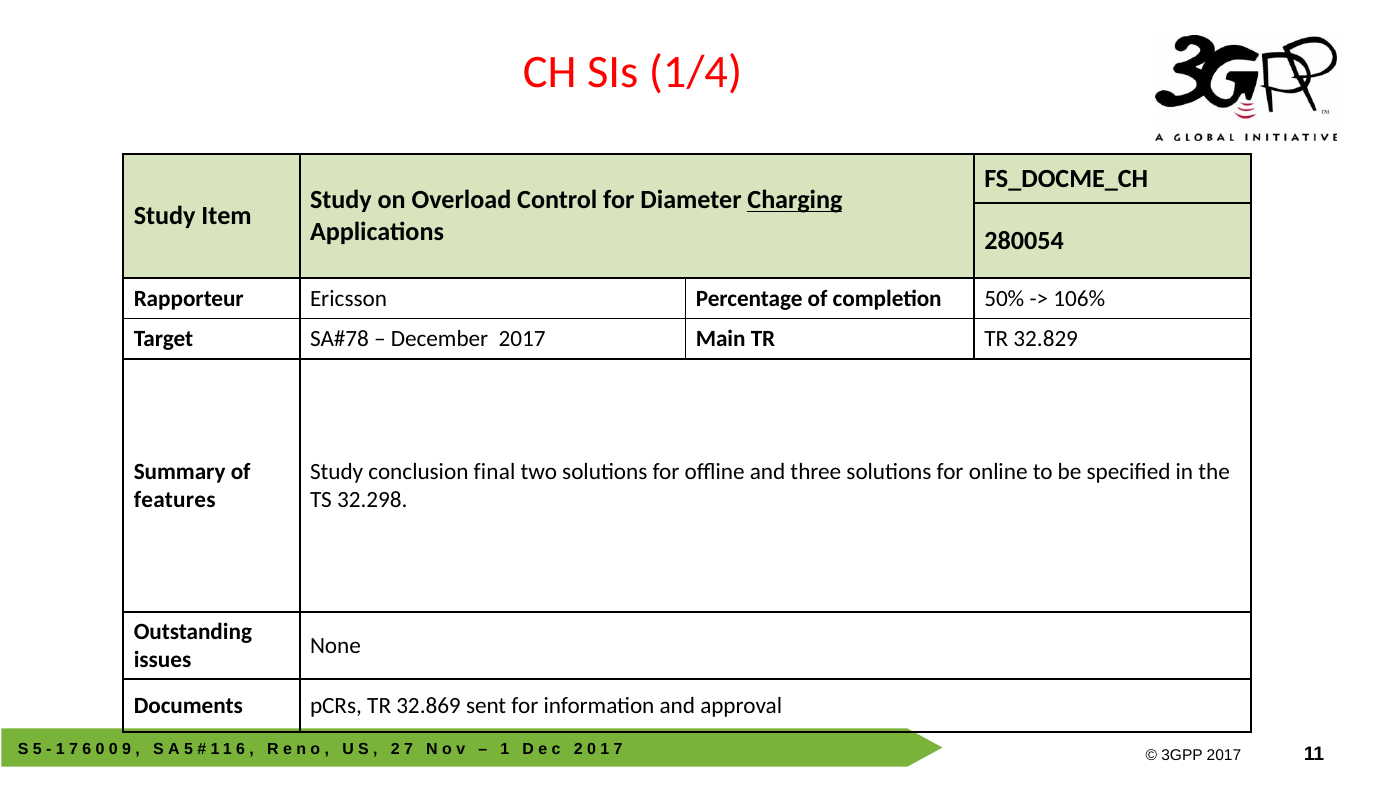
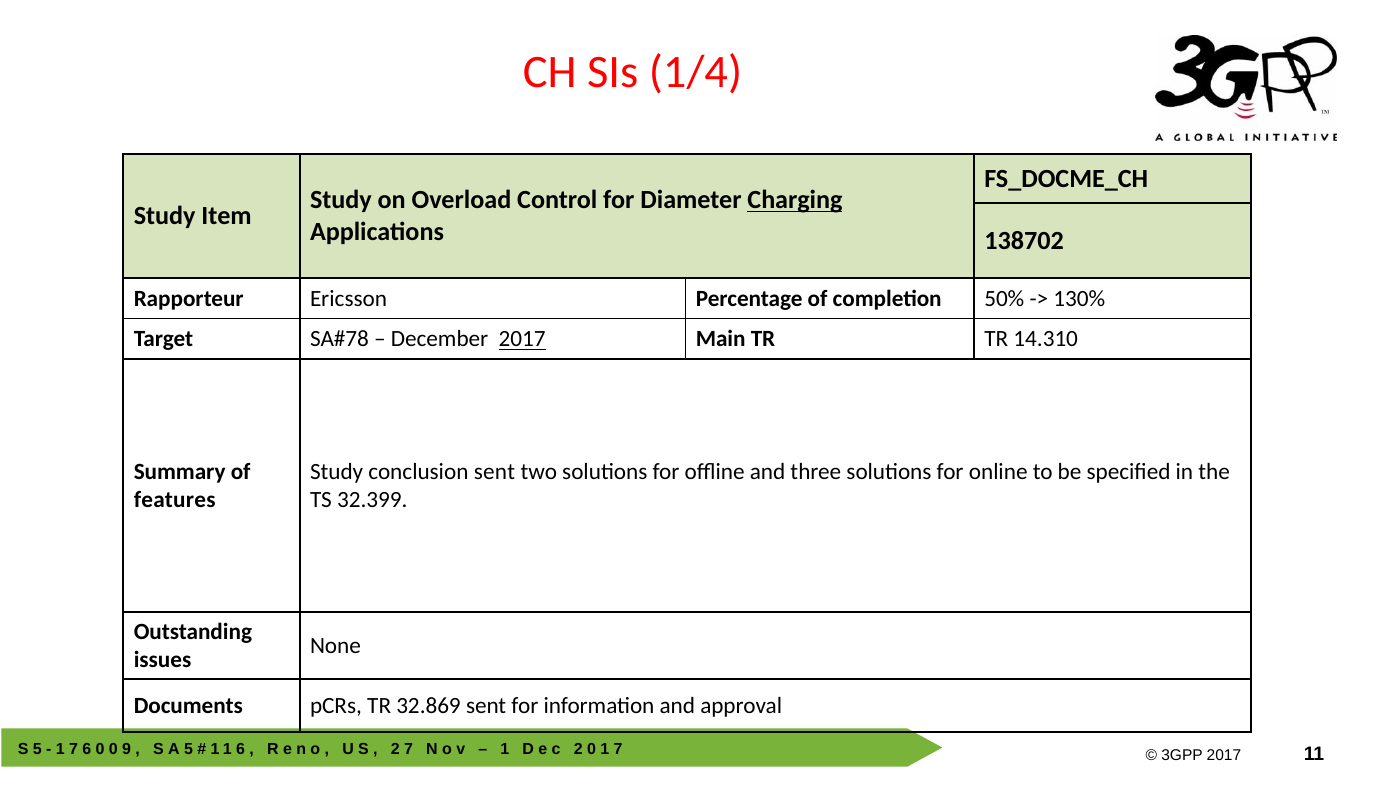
280054: 280054 -> 138702
106%: 106% -> 130%
2017 at (522, 339) underline: none -> present
32.829: 32.829 -> 14.310
conclusion final: final -> sent
32.298: 32.298 -> 32.399
